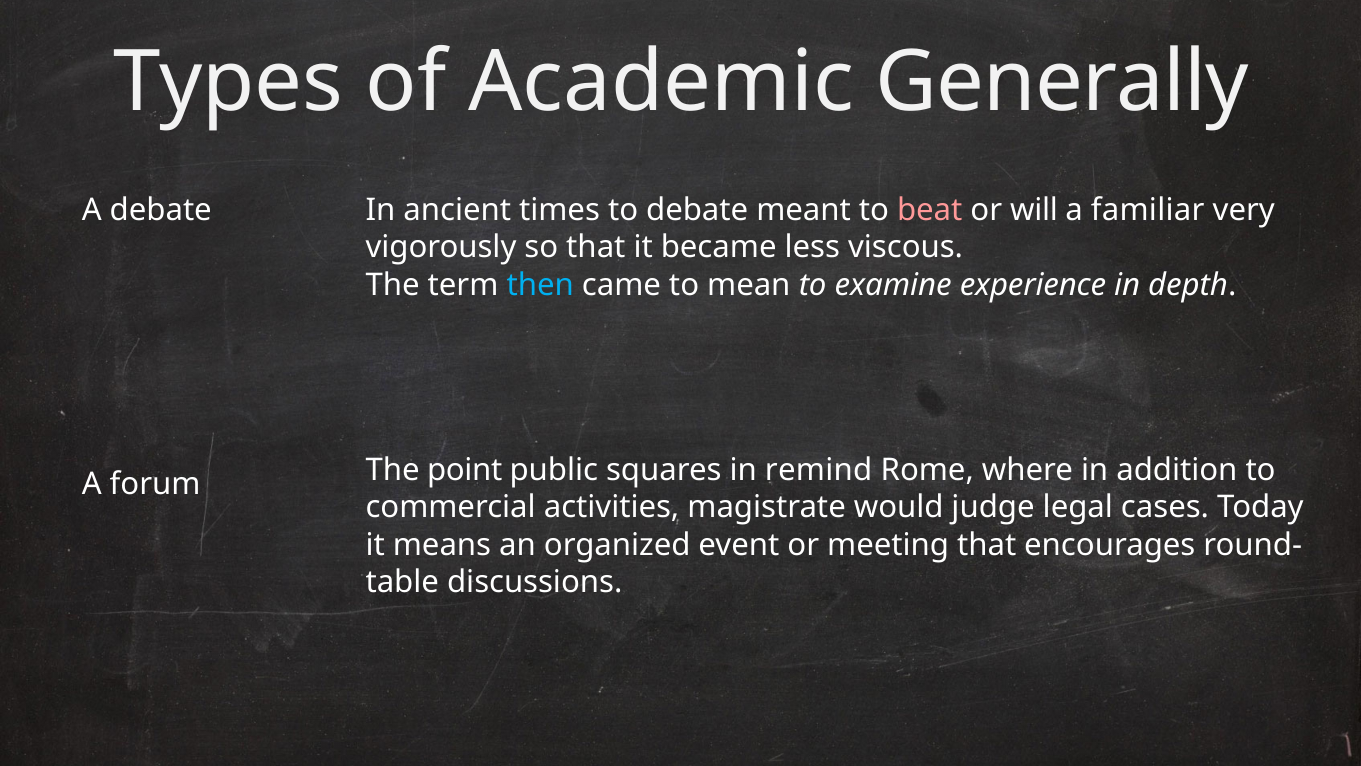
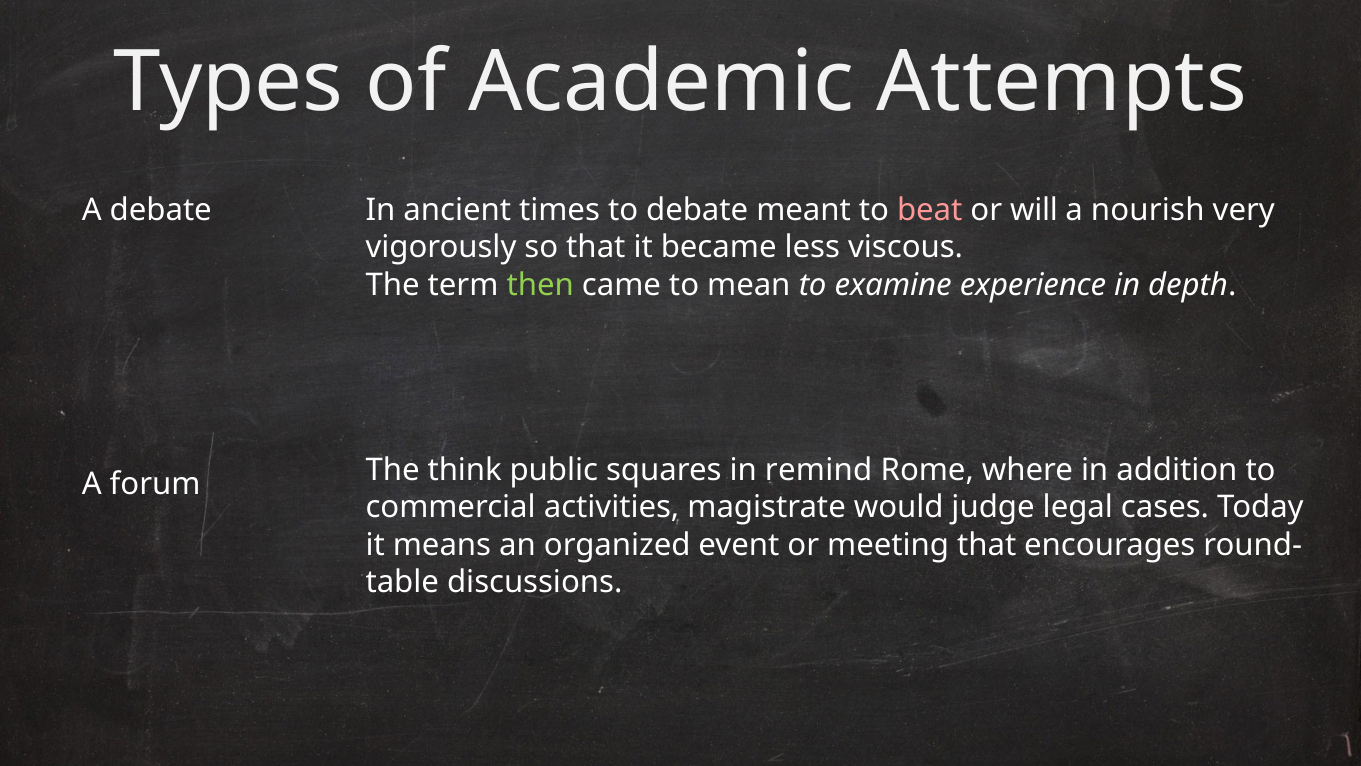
Generally: Generally -> Attempts
familiar: familiar -> nourish
then colour: light blue -> light green
point: point -> think
